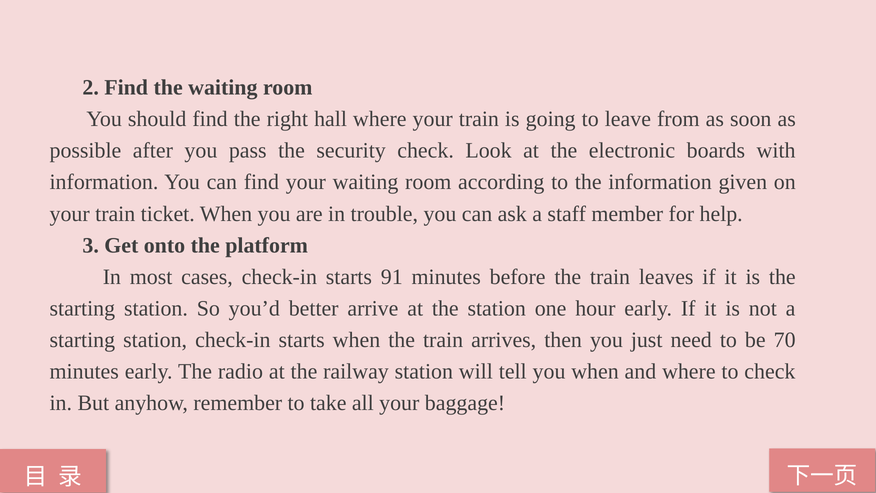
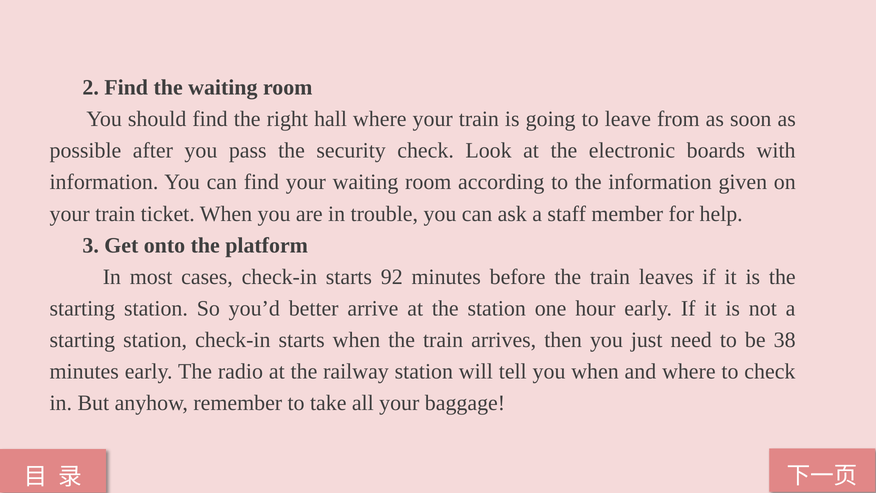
91: 91 -> 92
70: 70 -> 38
